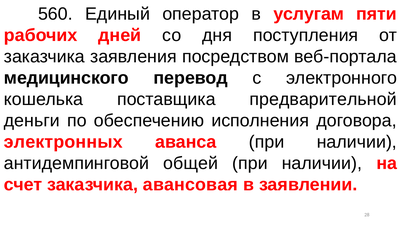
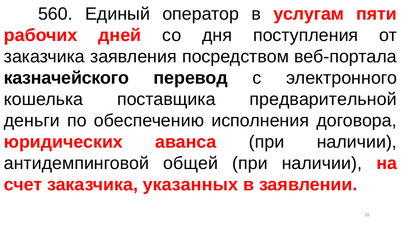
медицинского: медицинского -> казначейского
электронных: электронных -> юридических
авансовая: авансовая -> указанных
